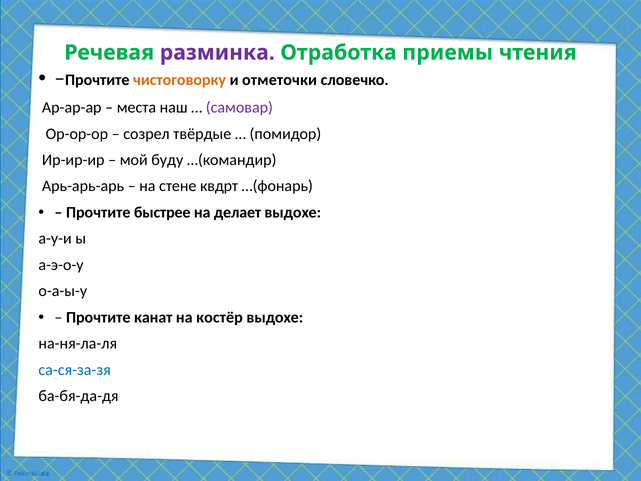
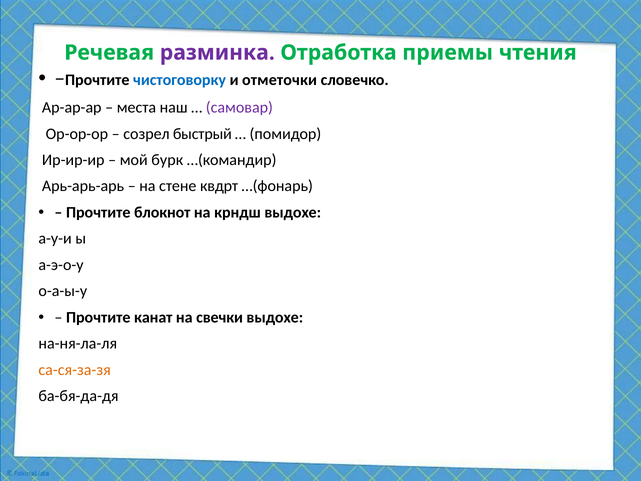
чистоговорку colour: orange -> blue
твёрдые: твёрдые -> быстрый
буду: буду -> бурк
быстрее: быстрее -> блокнот
делает: делает -> крндш
костёр: костёр -> свечки
са-ся-за-зя colour: blue -> orange
